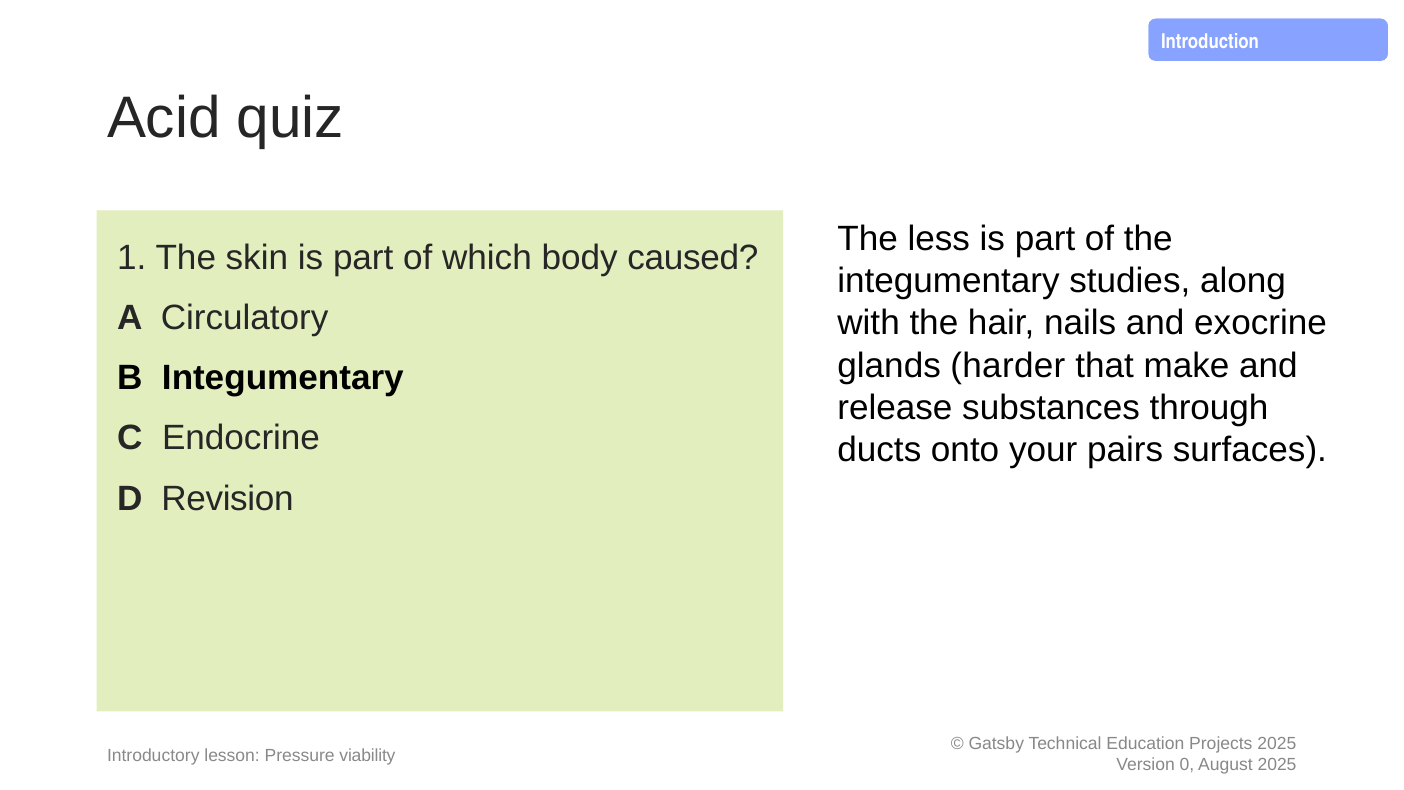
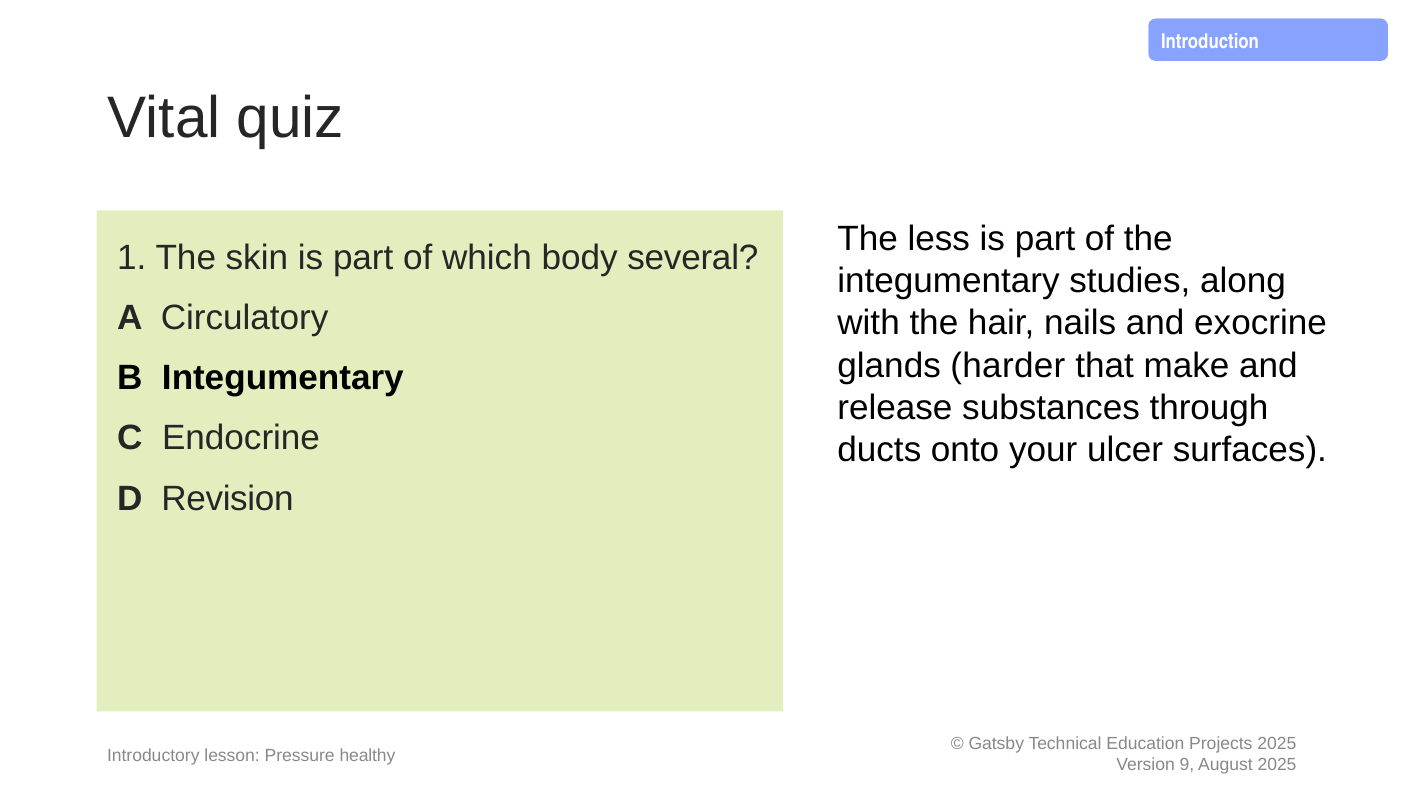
Acid: Acid -> Vital
caused: caused -> several
pairs: pairs -> ulcer
viability: viability -> healthy
0: 0 -> 9
